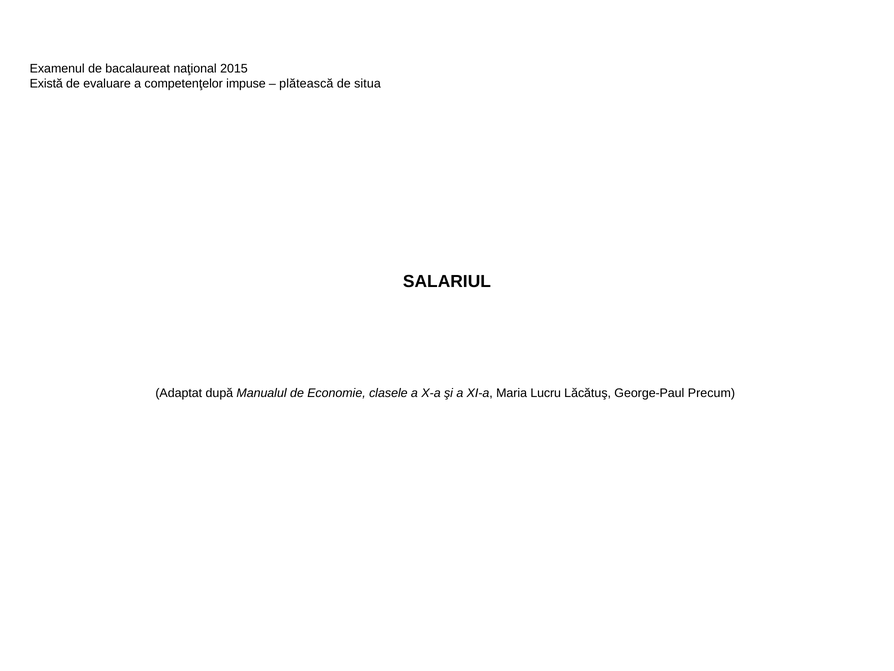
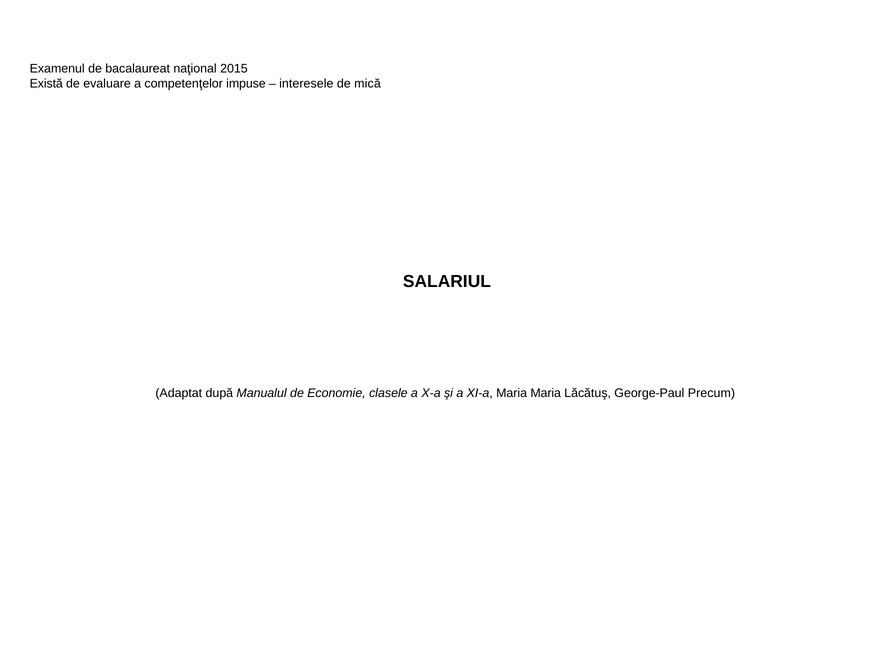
plătească: plătească -> interesele
situa: situa -> mică
Maria Lucru: Lucru -> Maria
